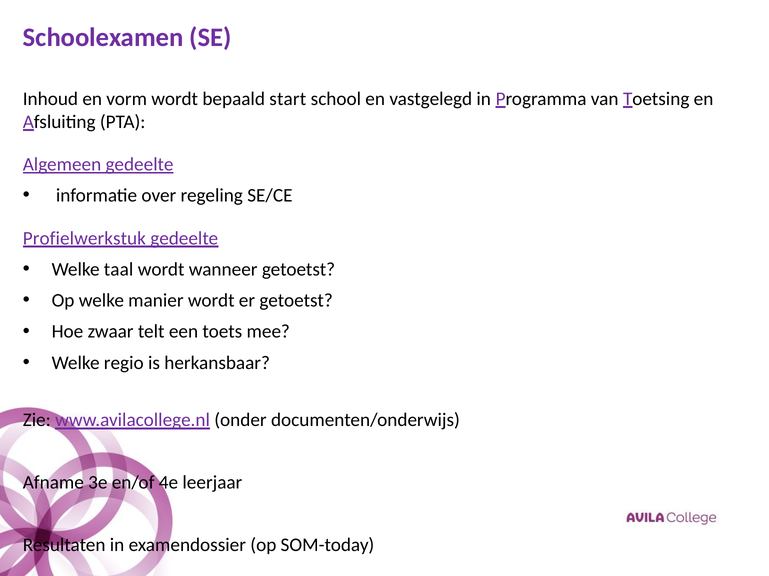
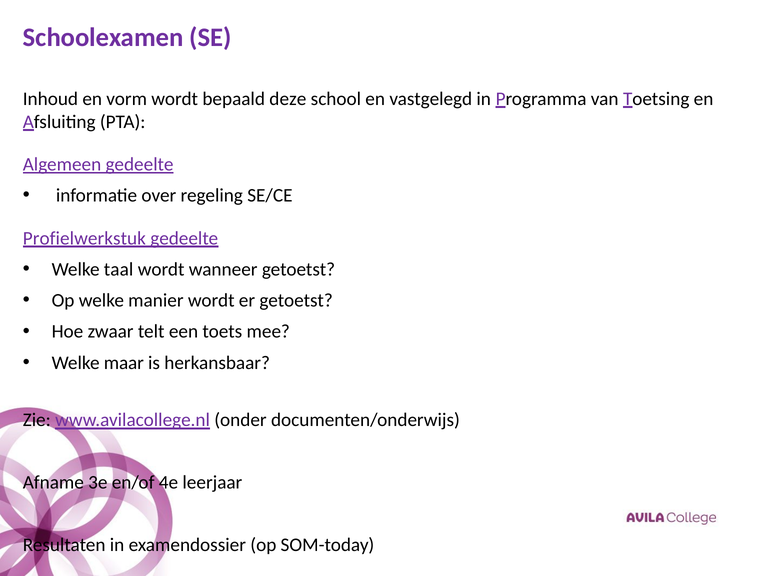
start: start -> deze
regio: regio -> maar
